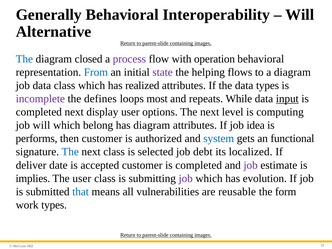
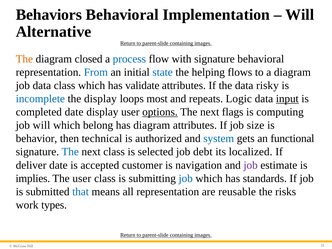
Generally: Generally -> Behaviors
Interoperability: Interoperability -> Implementation
The at (24, 59) colour: blue -> orange
process colour: purple -> blue
with operation: operation -> signature
state colour: purple -> blue
realized: realized -> validate
data types: types -> risky
incomplete colour: purple -> blue
the defines: defines -> display
While: While -> Logic
completed next: next -> date
options underline: none -> present
level: level -> flags
idea: idea -> size
performs: performs -> behavior
then customer: customer -> technical
customer is completed: completed -> navigation
job at (186, 178) colour: purple -> blue
evolution: evolution -> standards
all vulnerabilities: vulnerabilities -> representation
form: form -> risks
